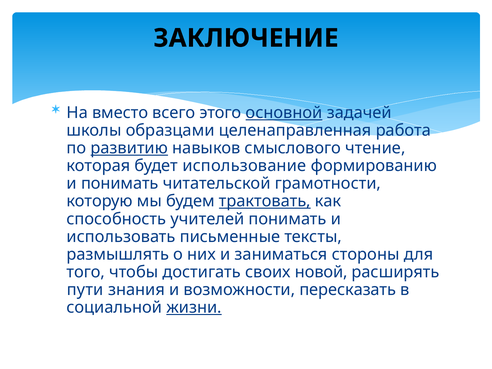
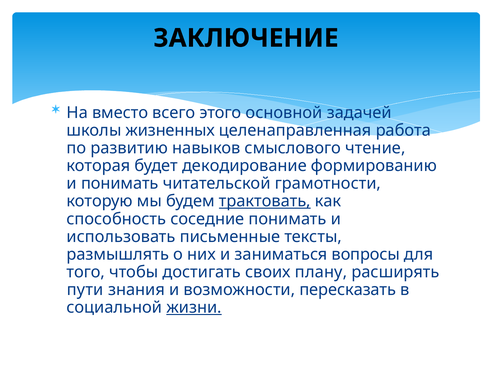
основной underline: present -> none
образцами: образцами -> жизненных
развитию underline: present -> none
использование: использование -> декодирование
учителей: учителей -> соседние
стороны: стороны -> вопросы
новой: новой -> плану
